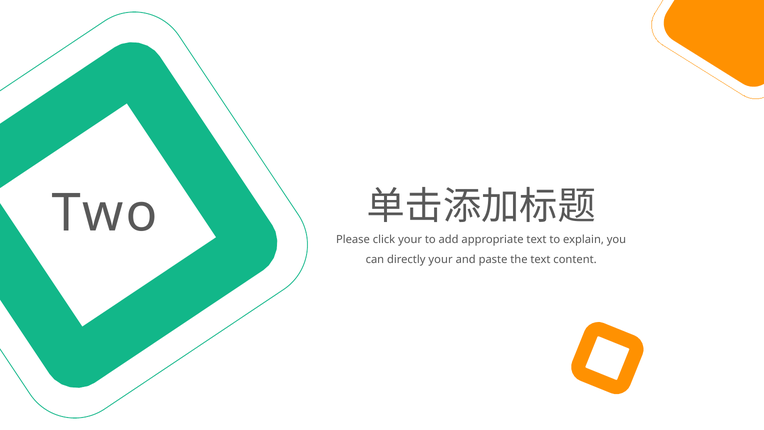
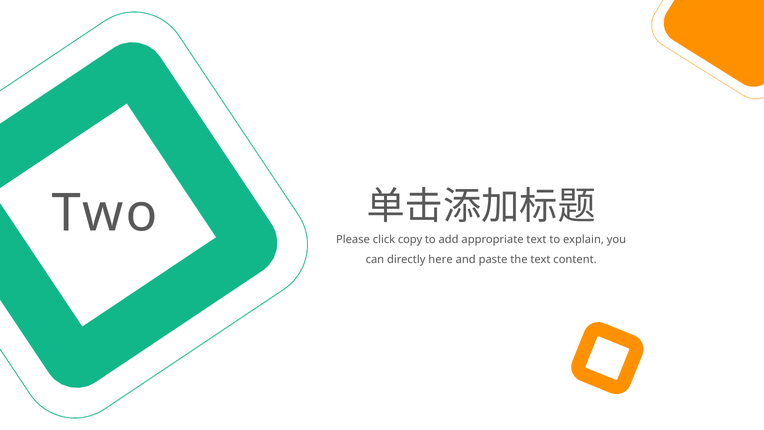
click your: your -> copy
directly your: your -> here
